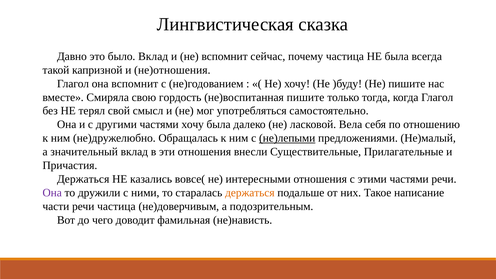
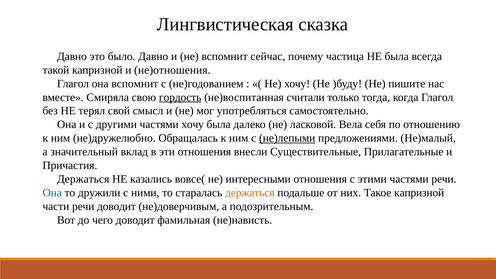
было Вклад: Вклад -> Давно
гордость underline: none -> present
не)воспитанная пишите: пишите -> считали
Она at (52, 193) colour: purple -> blue
Такое написание: написание -> капризной
речи частица: частица -> доводит
